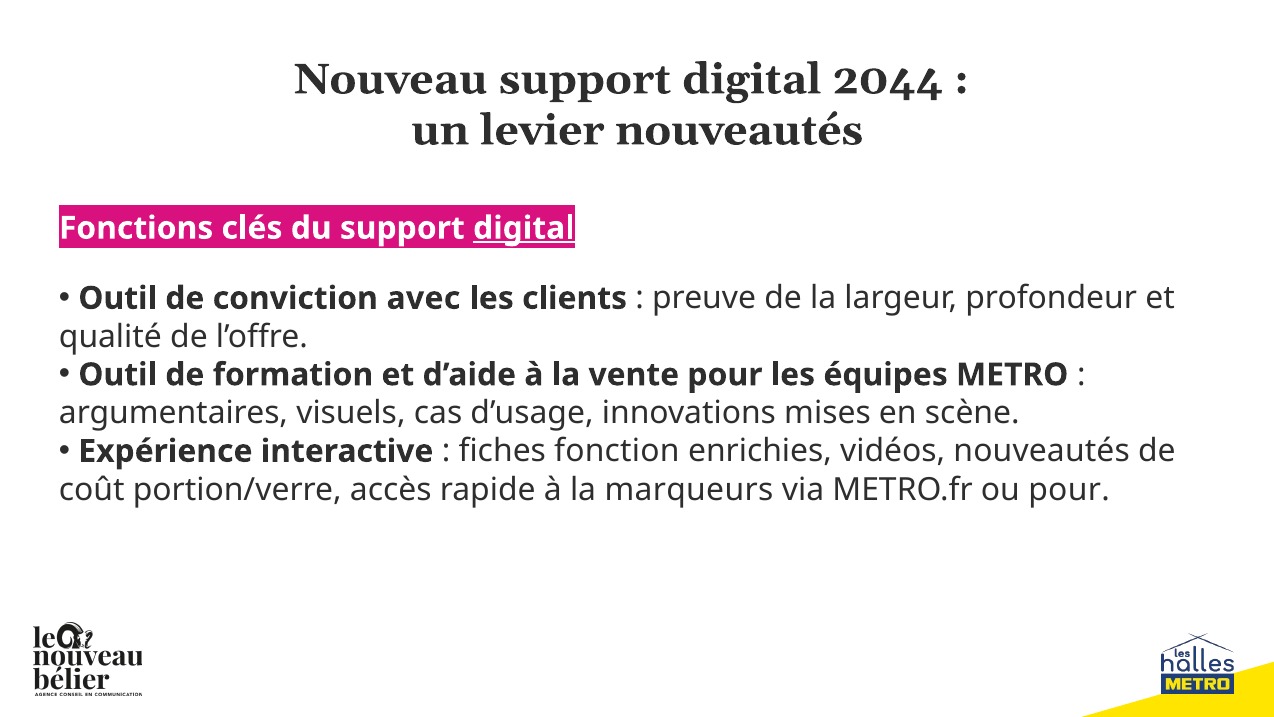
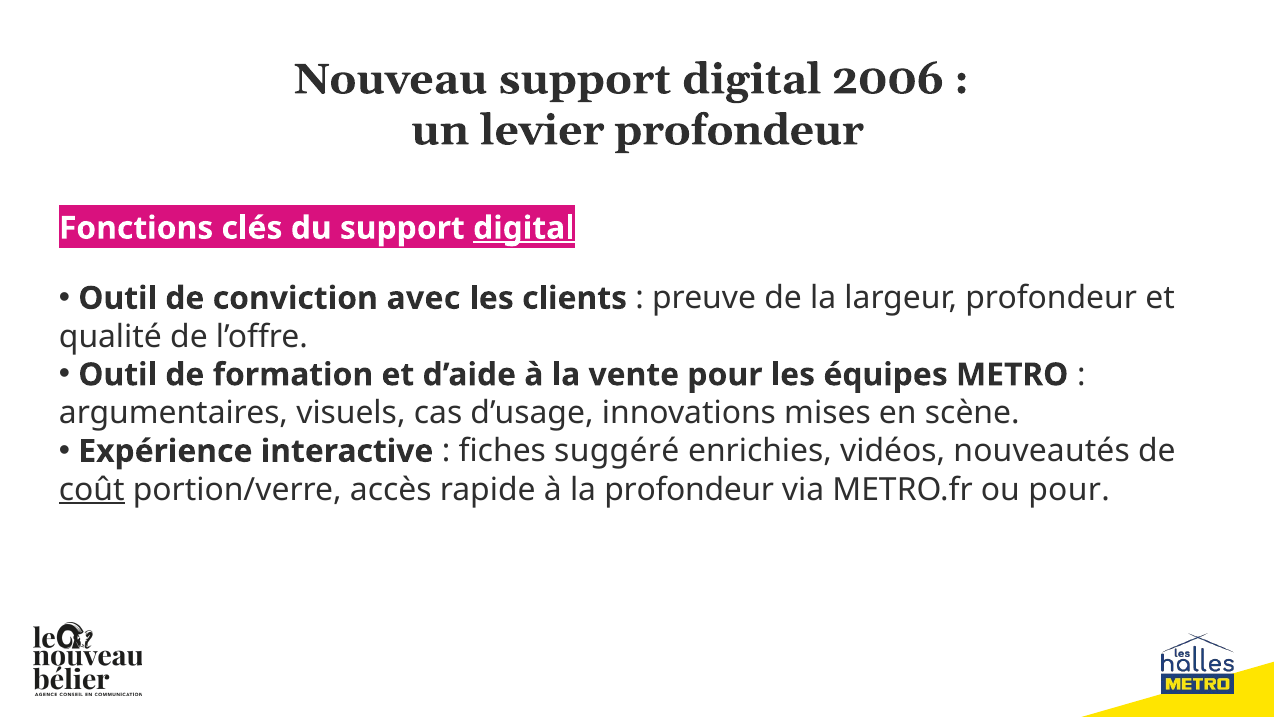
2044: 2044 -> 2006
levier nouveautés: nouveautés -> profondeur
fonction: fonction -> suggéré
coût underline: none -> present
la marqueurs: marqueurs -> profondeur
